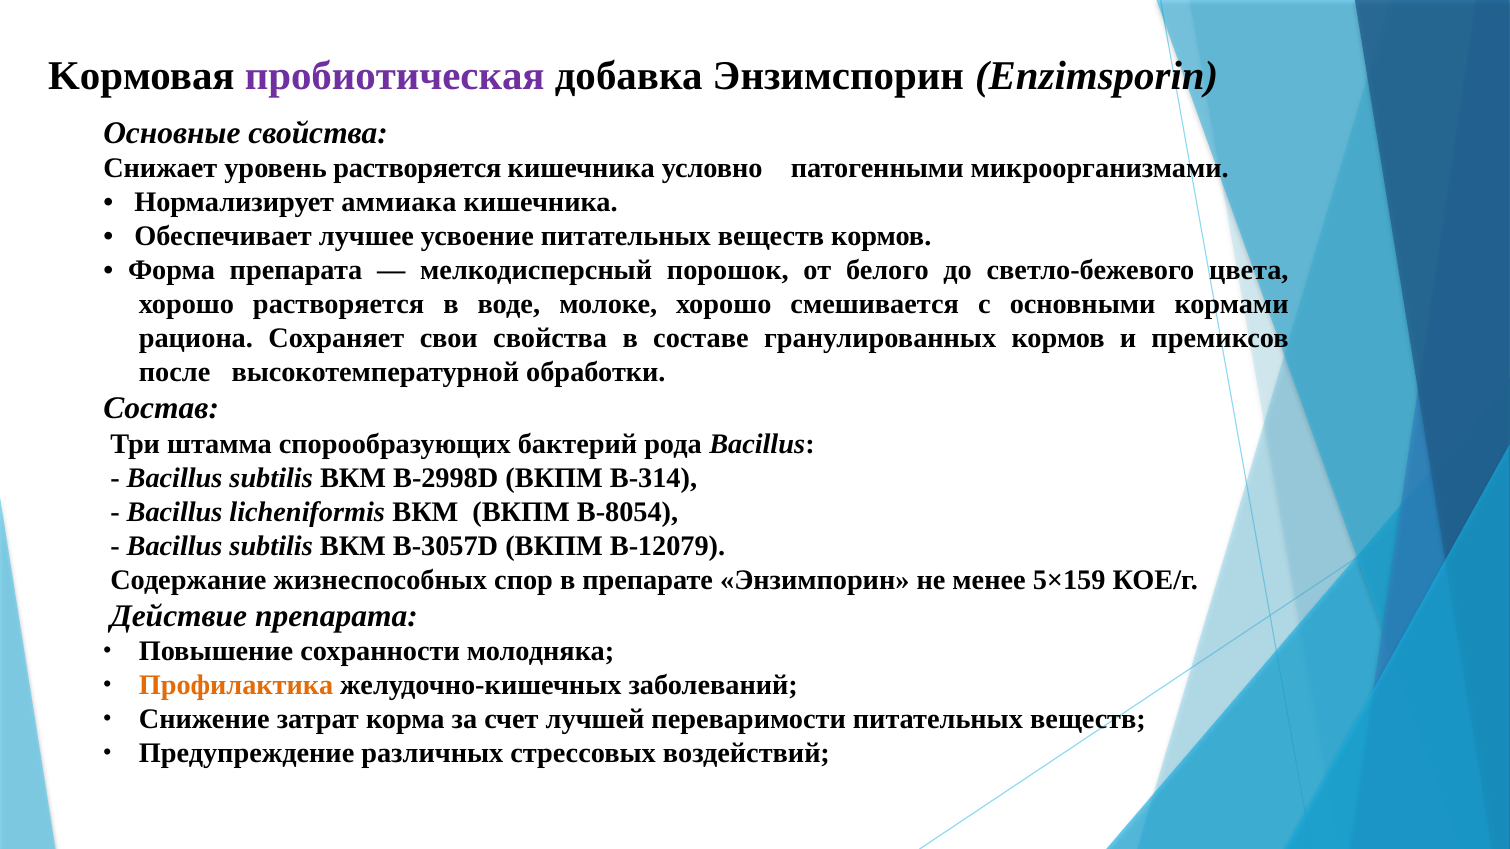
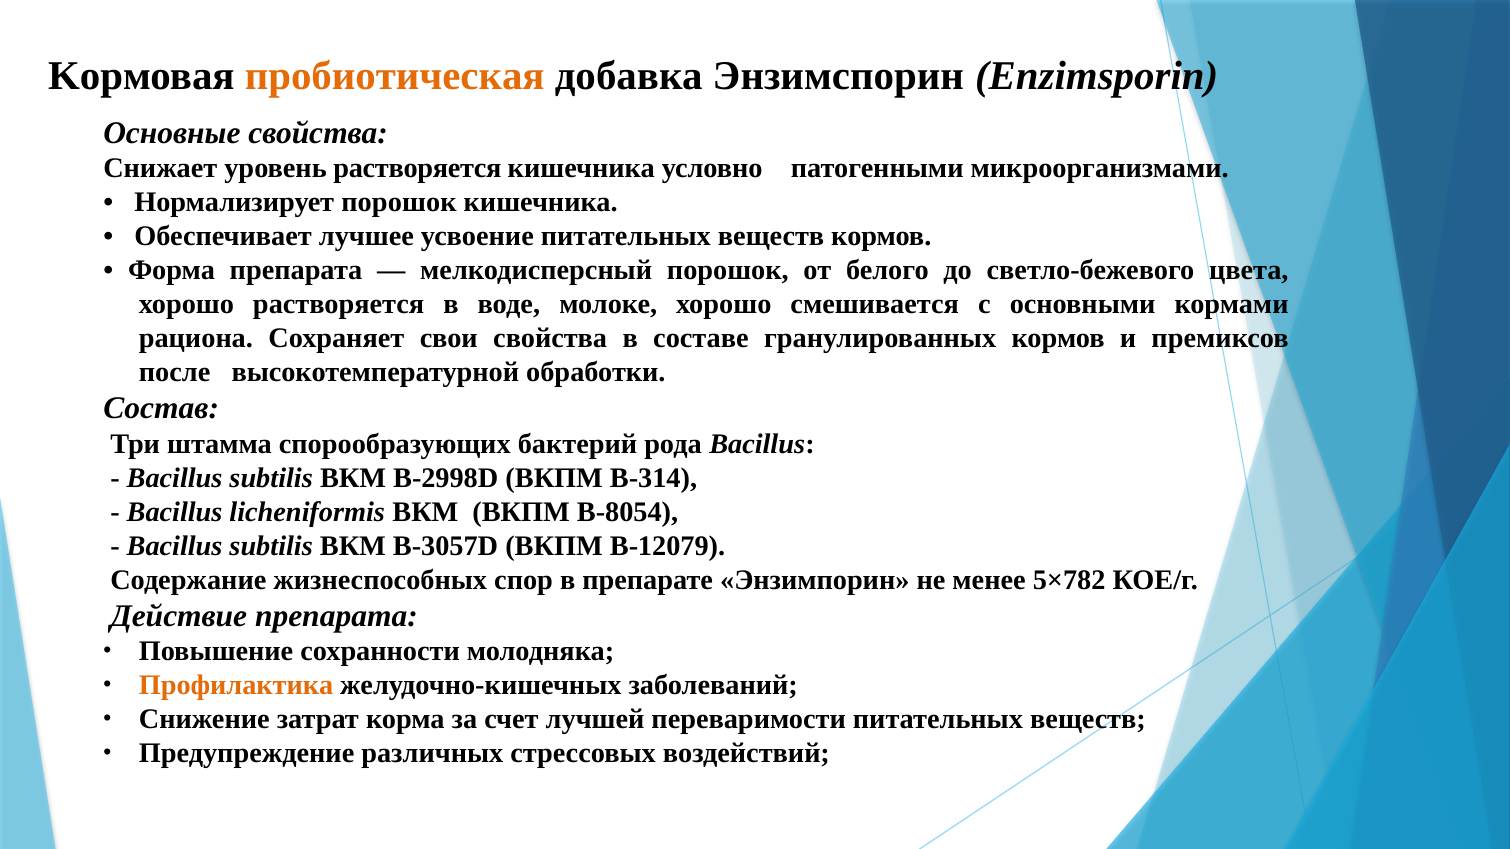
пробиотическая colour: purple -> orange
Нормализирует аммиака: аммиака -> порошок
5×159: 5×159 -> 5×782
